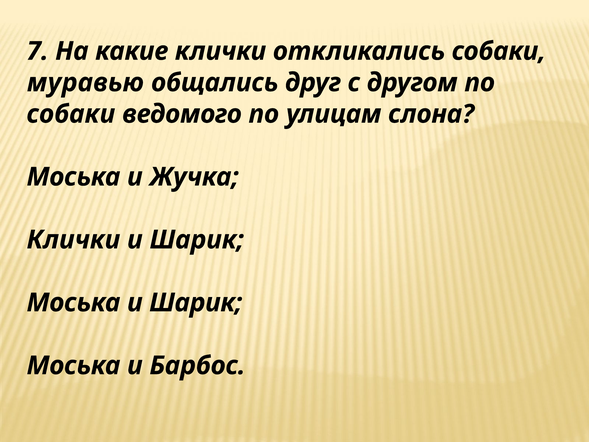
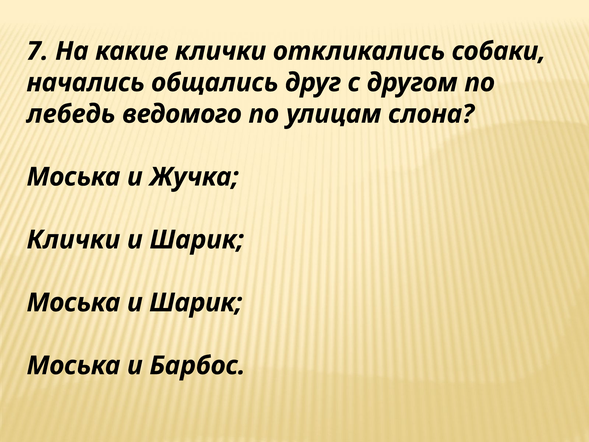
муравью: муравью -> начались
собаки at (71, 114): собаки -> лебедь
